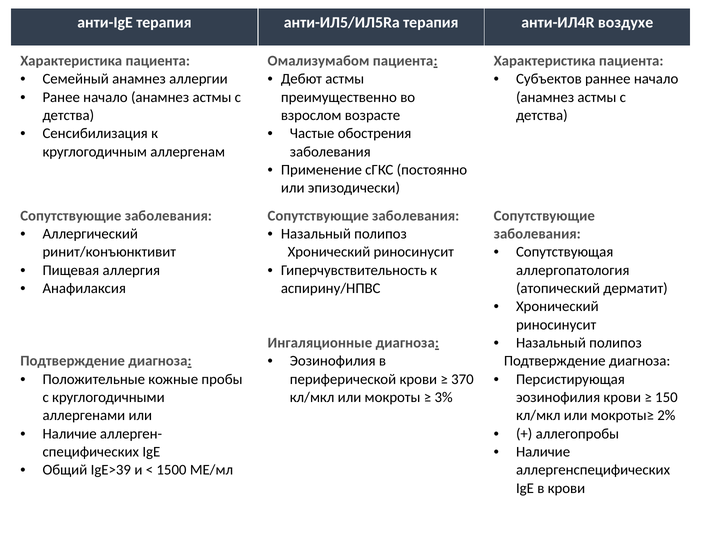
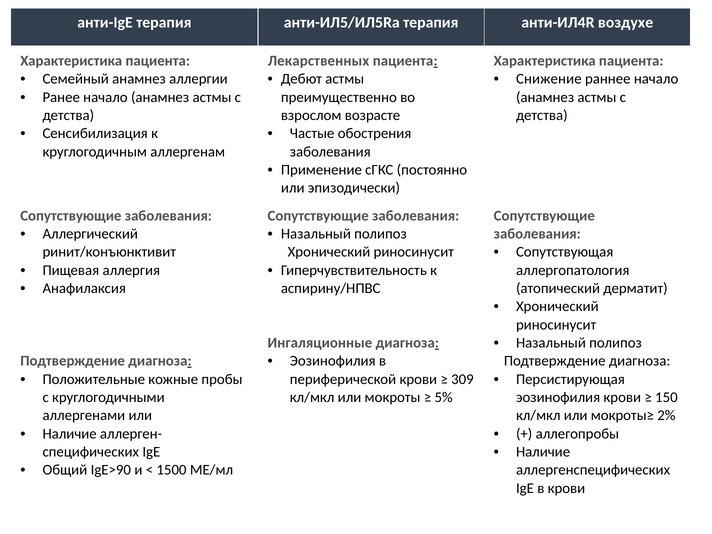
Омализумабом: Омализумабом -> Лекарственных
Субъектов: Субъектов -> Снижение
370: 370 -> 309
3%: 3% -> 5%
IgE>39: IgE>39 -> IgE>90
